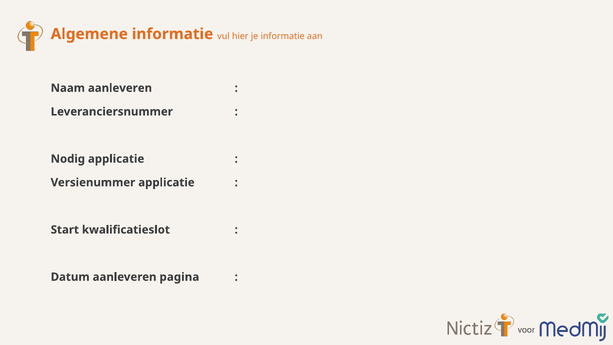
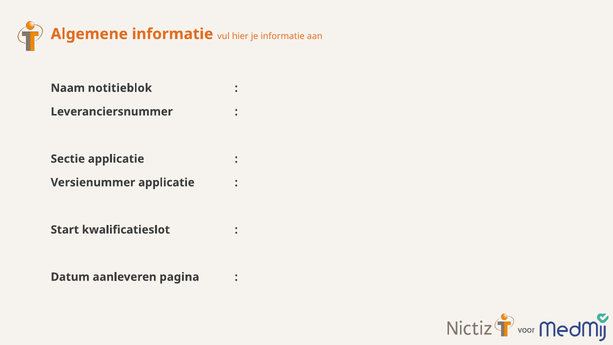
Naam aanleveren: aanleveren -> notitieblok
Nodig: Nodig -> Sectie
